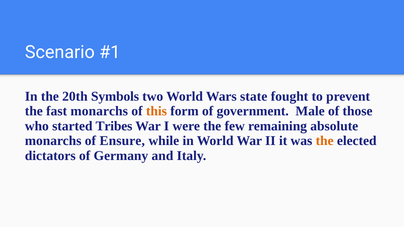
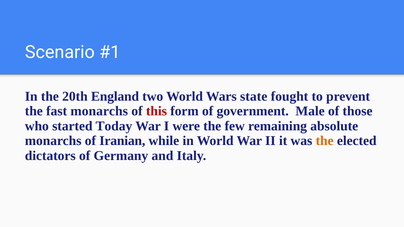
Symbols: Symbols -> England
this colour: orange -> red
Tribes: Tribes -> Today
Ensure: Ensure -> Iranian
